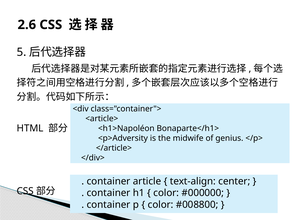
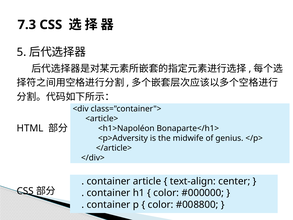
2.6: 2.6 -> 7.3
